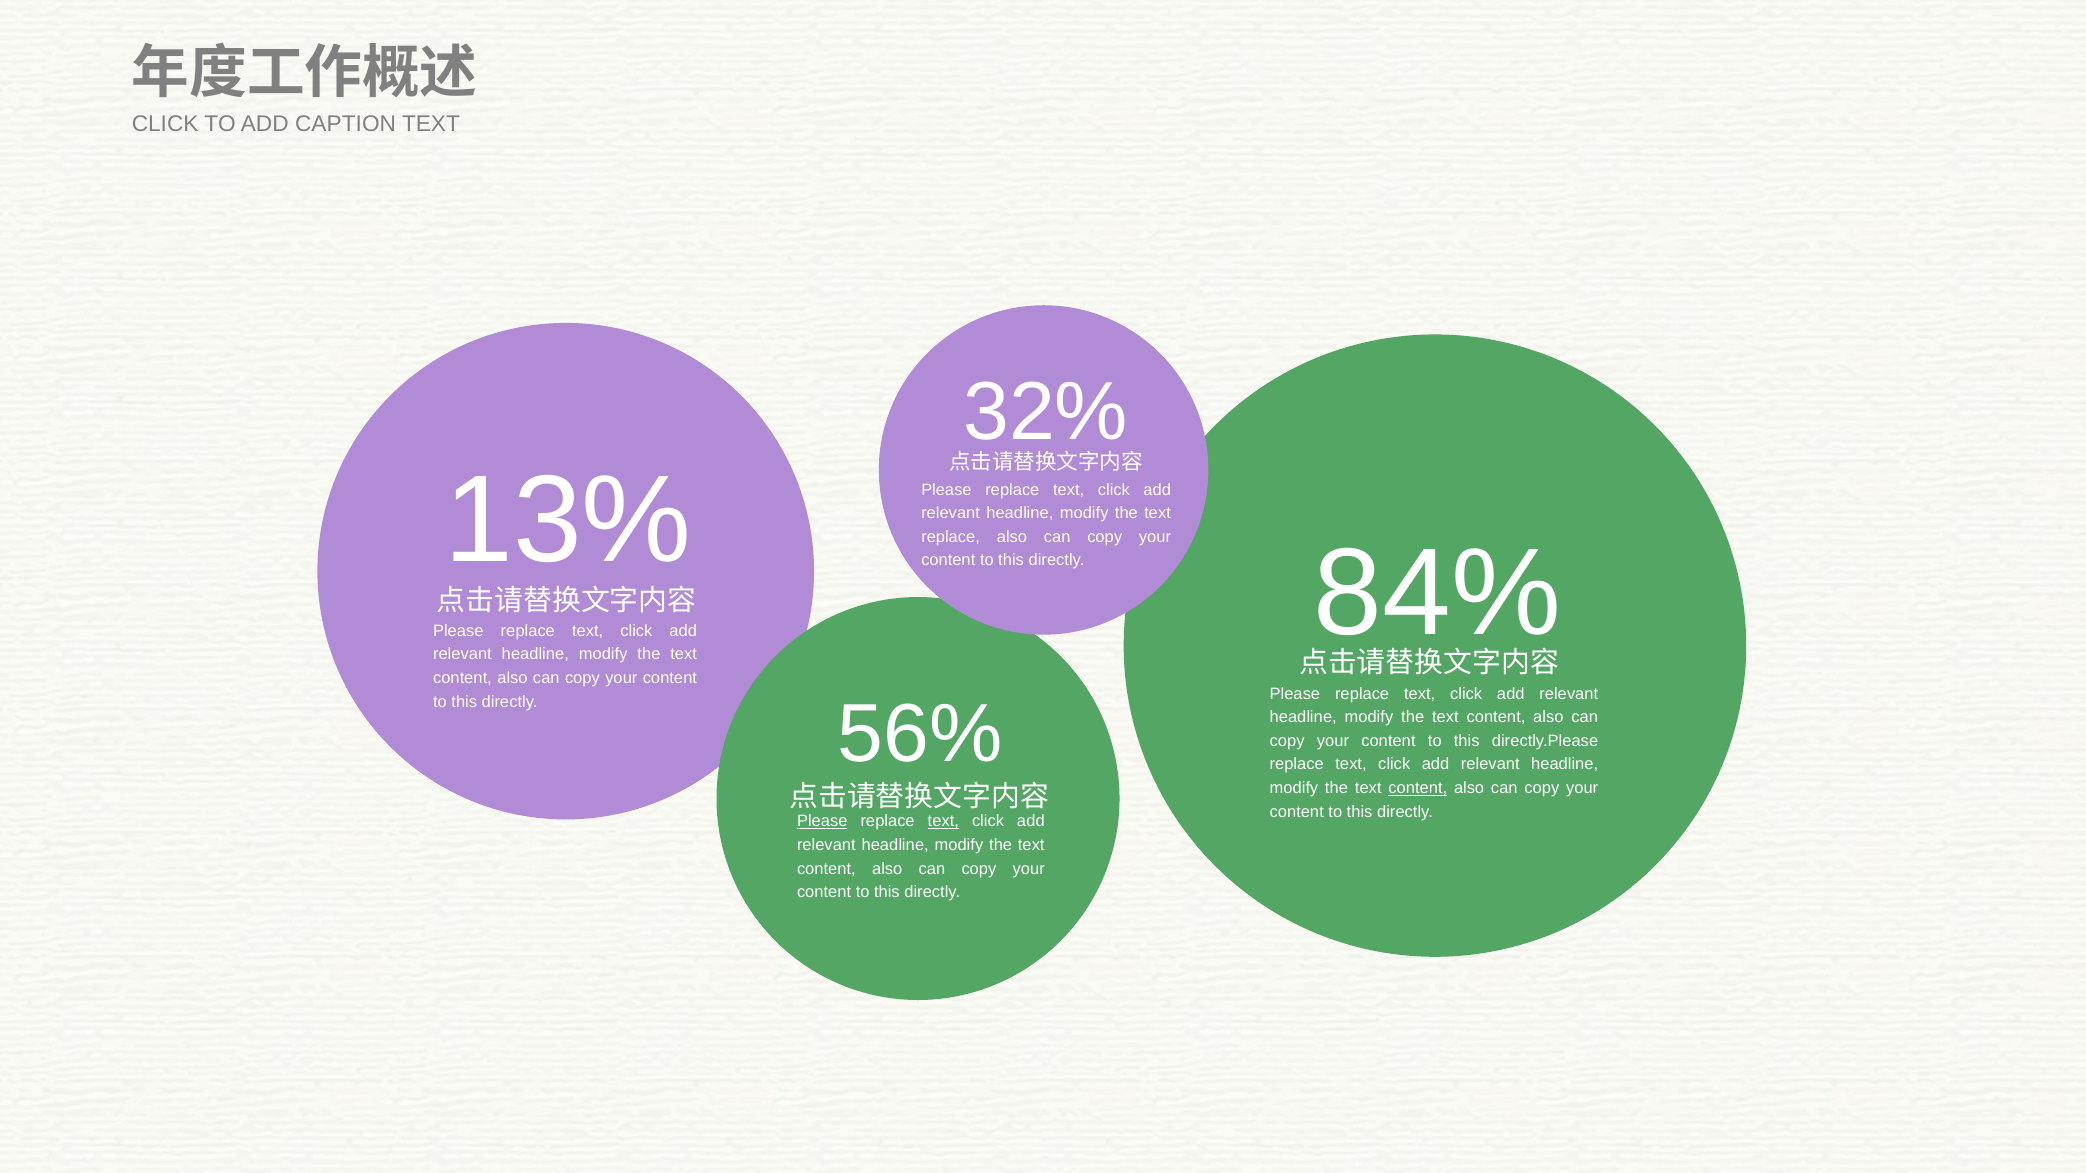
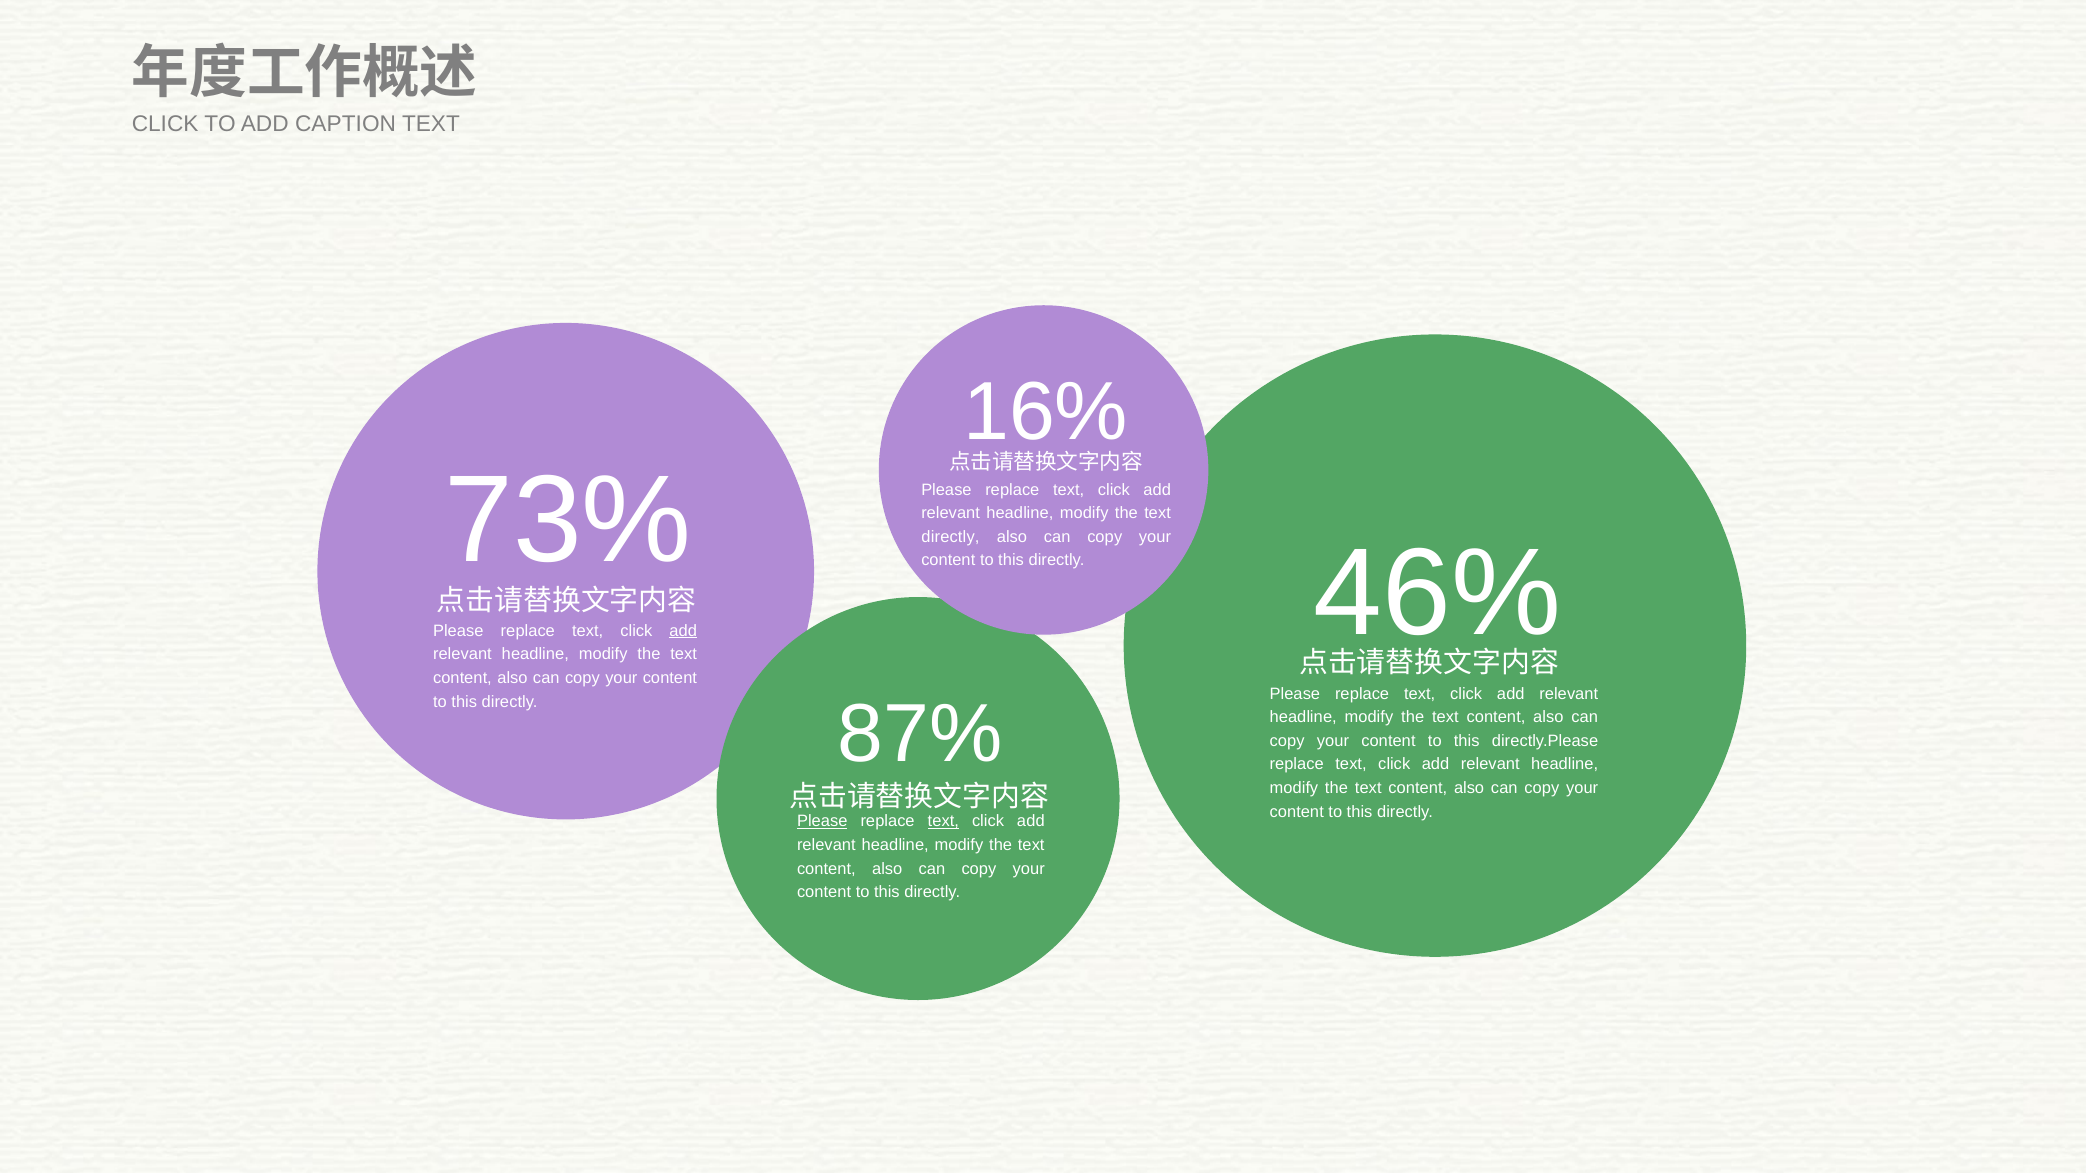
32%: 32% -> 16%
13%: 13% -> 73%
replace at (951, 537): replace -> directly
84%: 84% -> 46%
add at (683, 631) underline: none -> present
56%: 56% -> 87%
content at (1418, 788) underline: present -> none
